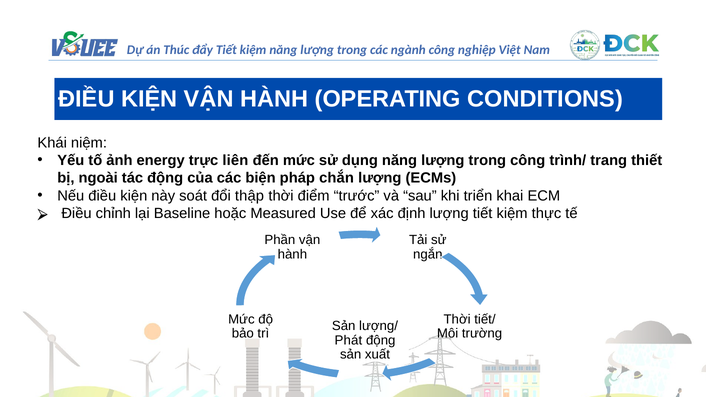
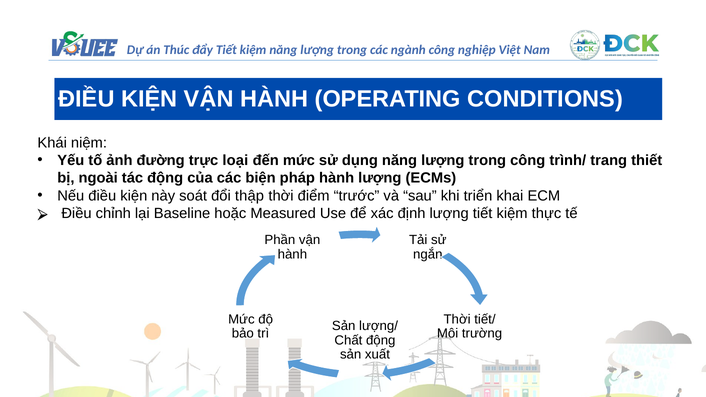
energy: energy -> đường
liên: liên -> loại
pháp chắn: chắn -> hành
Phát: Phát -> Chất
